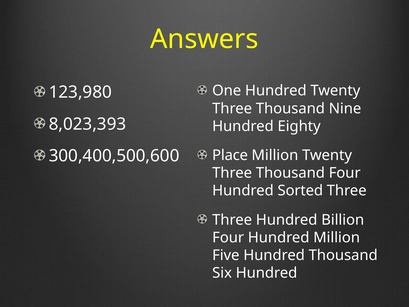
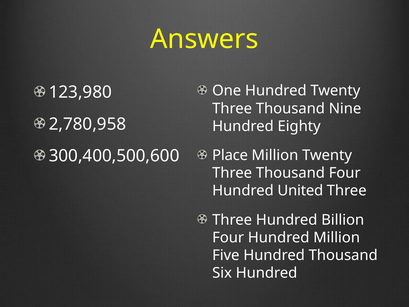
8,023,393: 8,023,393 -> 2,780,958
Sorted: Sorted -> United
